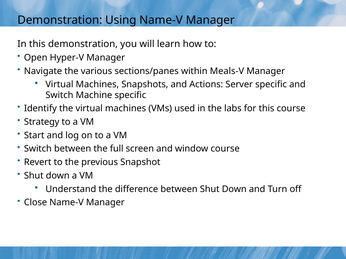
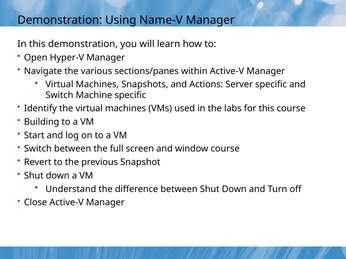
within Meals-V: Meals-V -> Active-V
Strategy: Strategy -> Building
Close Name-V: Name-V -> Active-V
